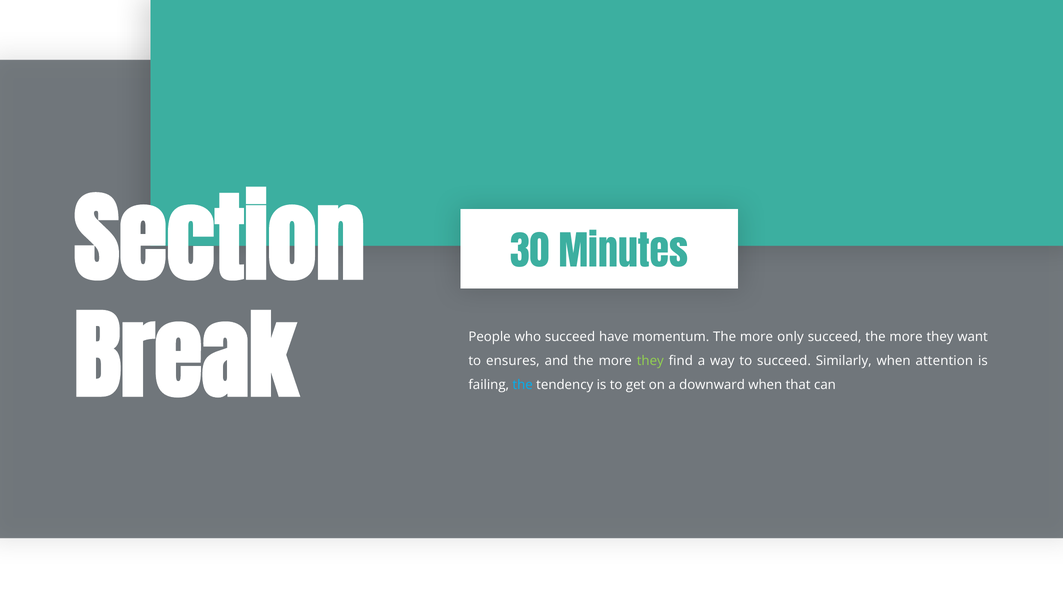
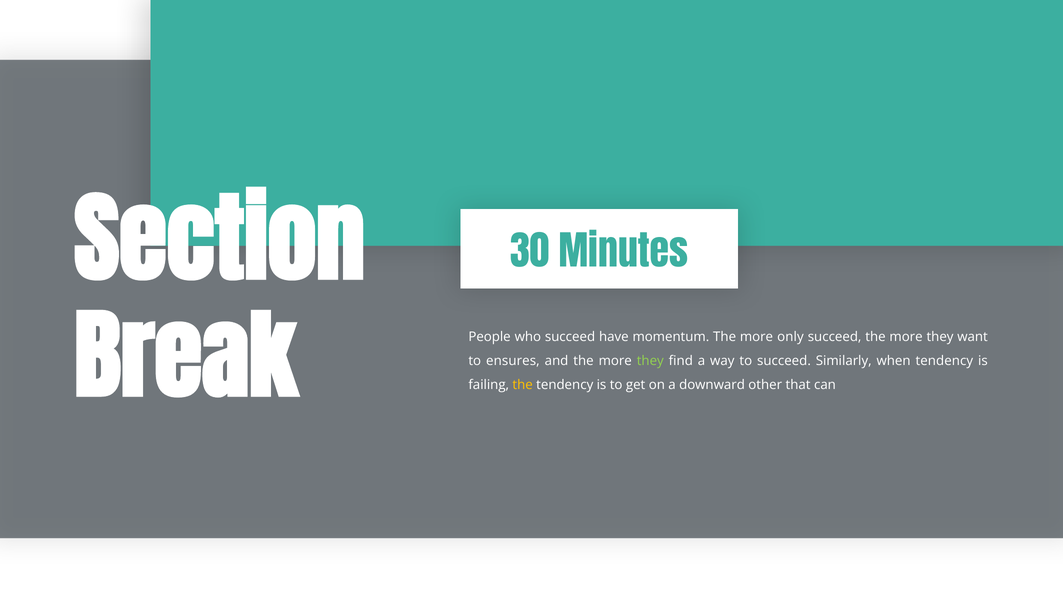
when attention: attention -> tendency
the at (523, 385) colour: light blue -> yellow
downward when: when -> other
